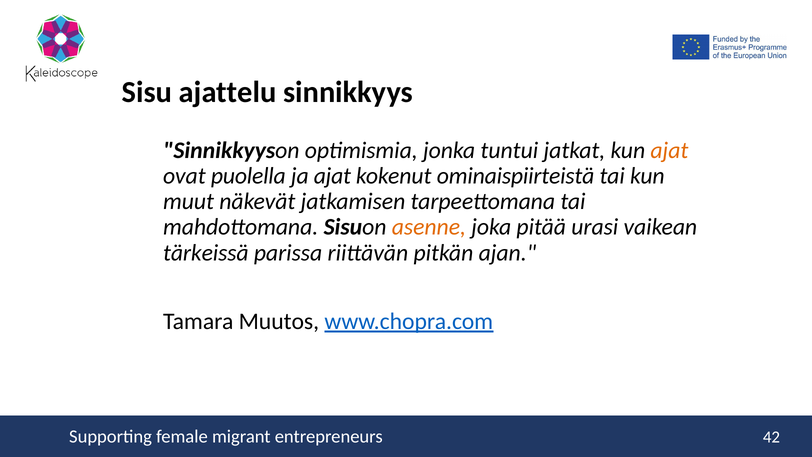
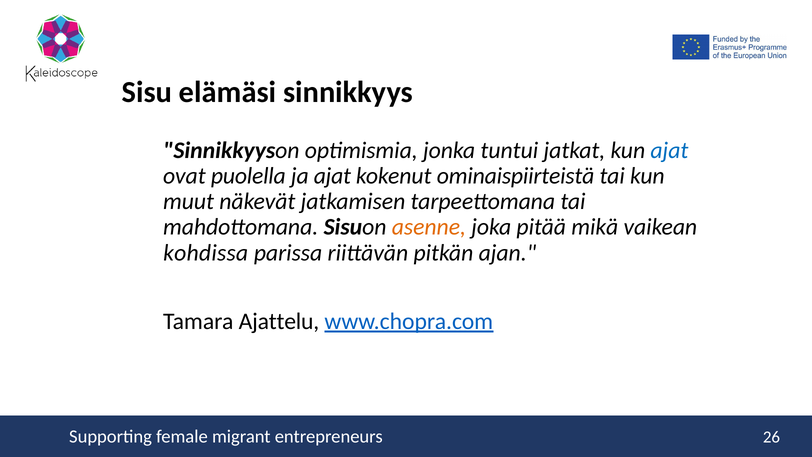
ajattelu: ajattelu -> elämäsi
ajat at (669, 150) colour: orange -> blue
urasi: urasi -> mikä
tärkeissä: tärkeissä -> kohdissa
Muutos: Muutos -> Ajattelu
42: 42 -> 26
